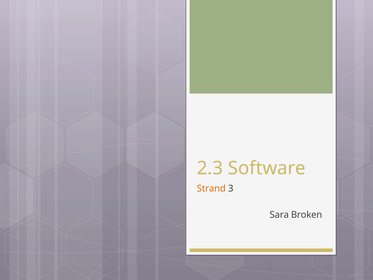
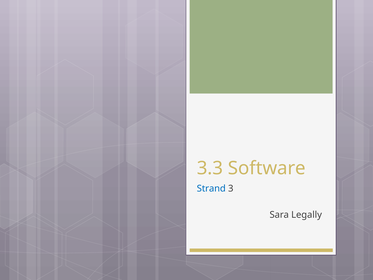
2.3: 2.3 -> 3.3
Strand colour: orange -> blue
Broken: Broken -> Legally
